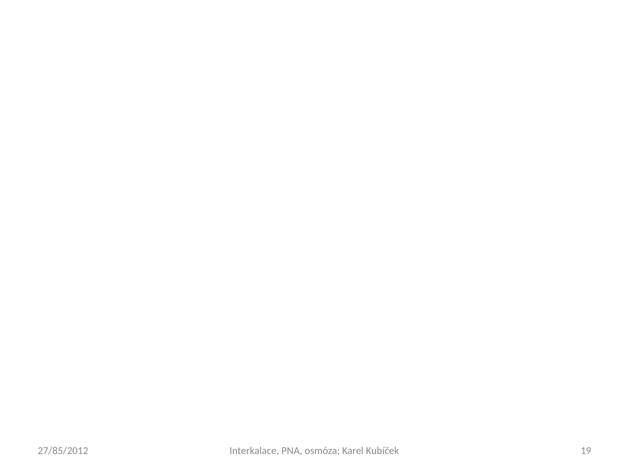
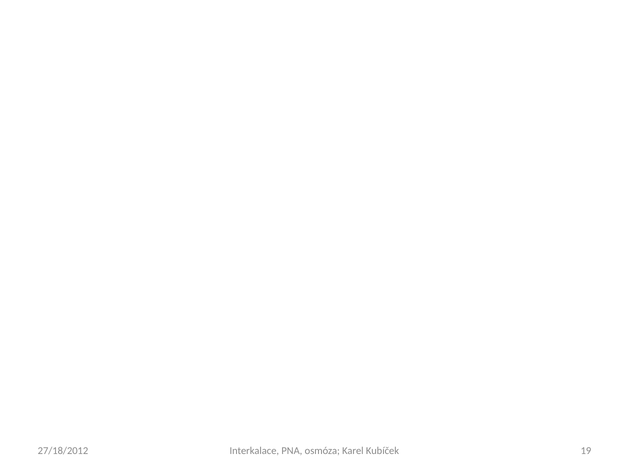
27/85/2012: 27/85/2012 -> 27/18/2012
